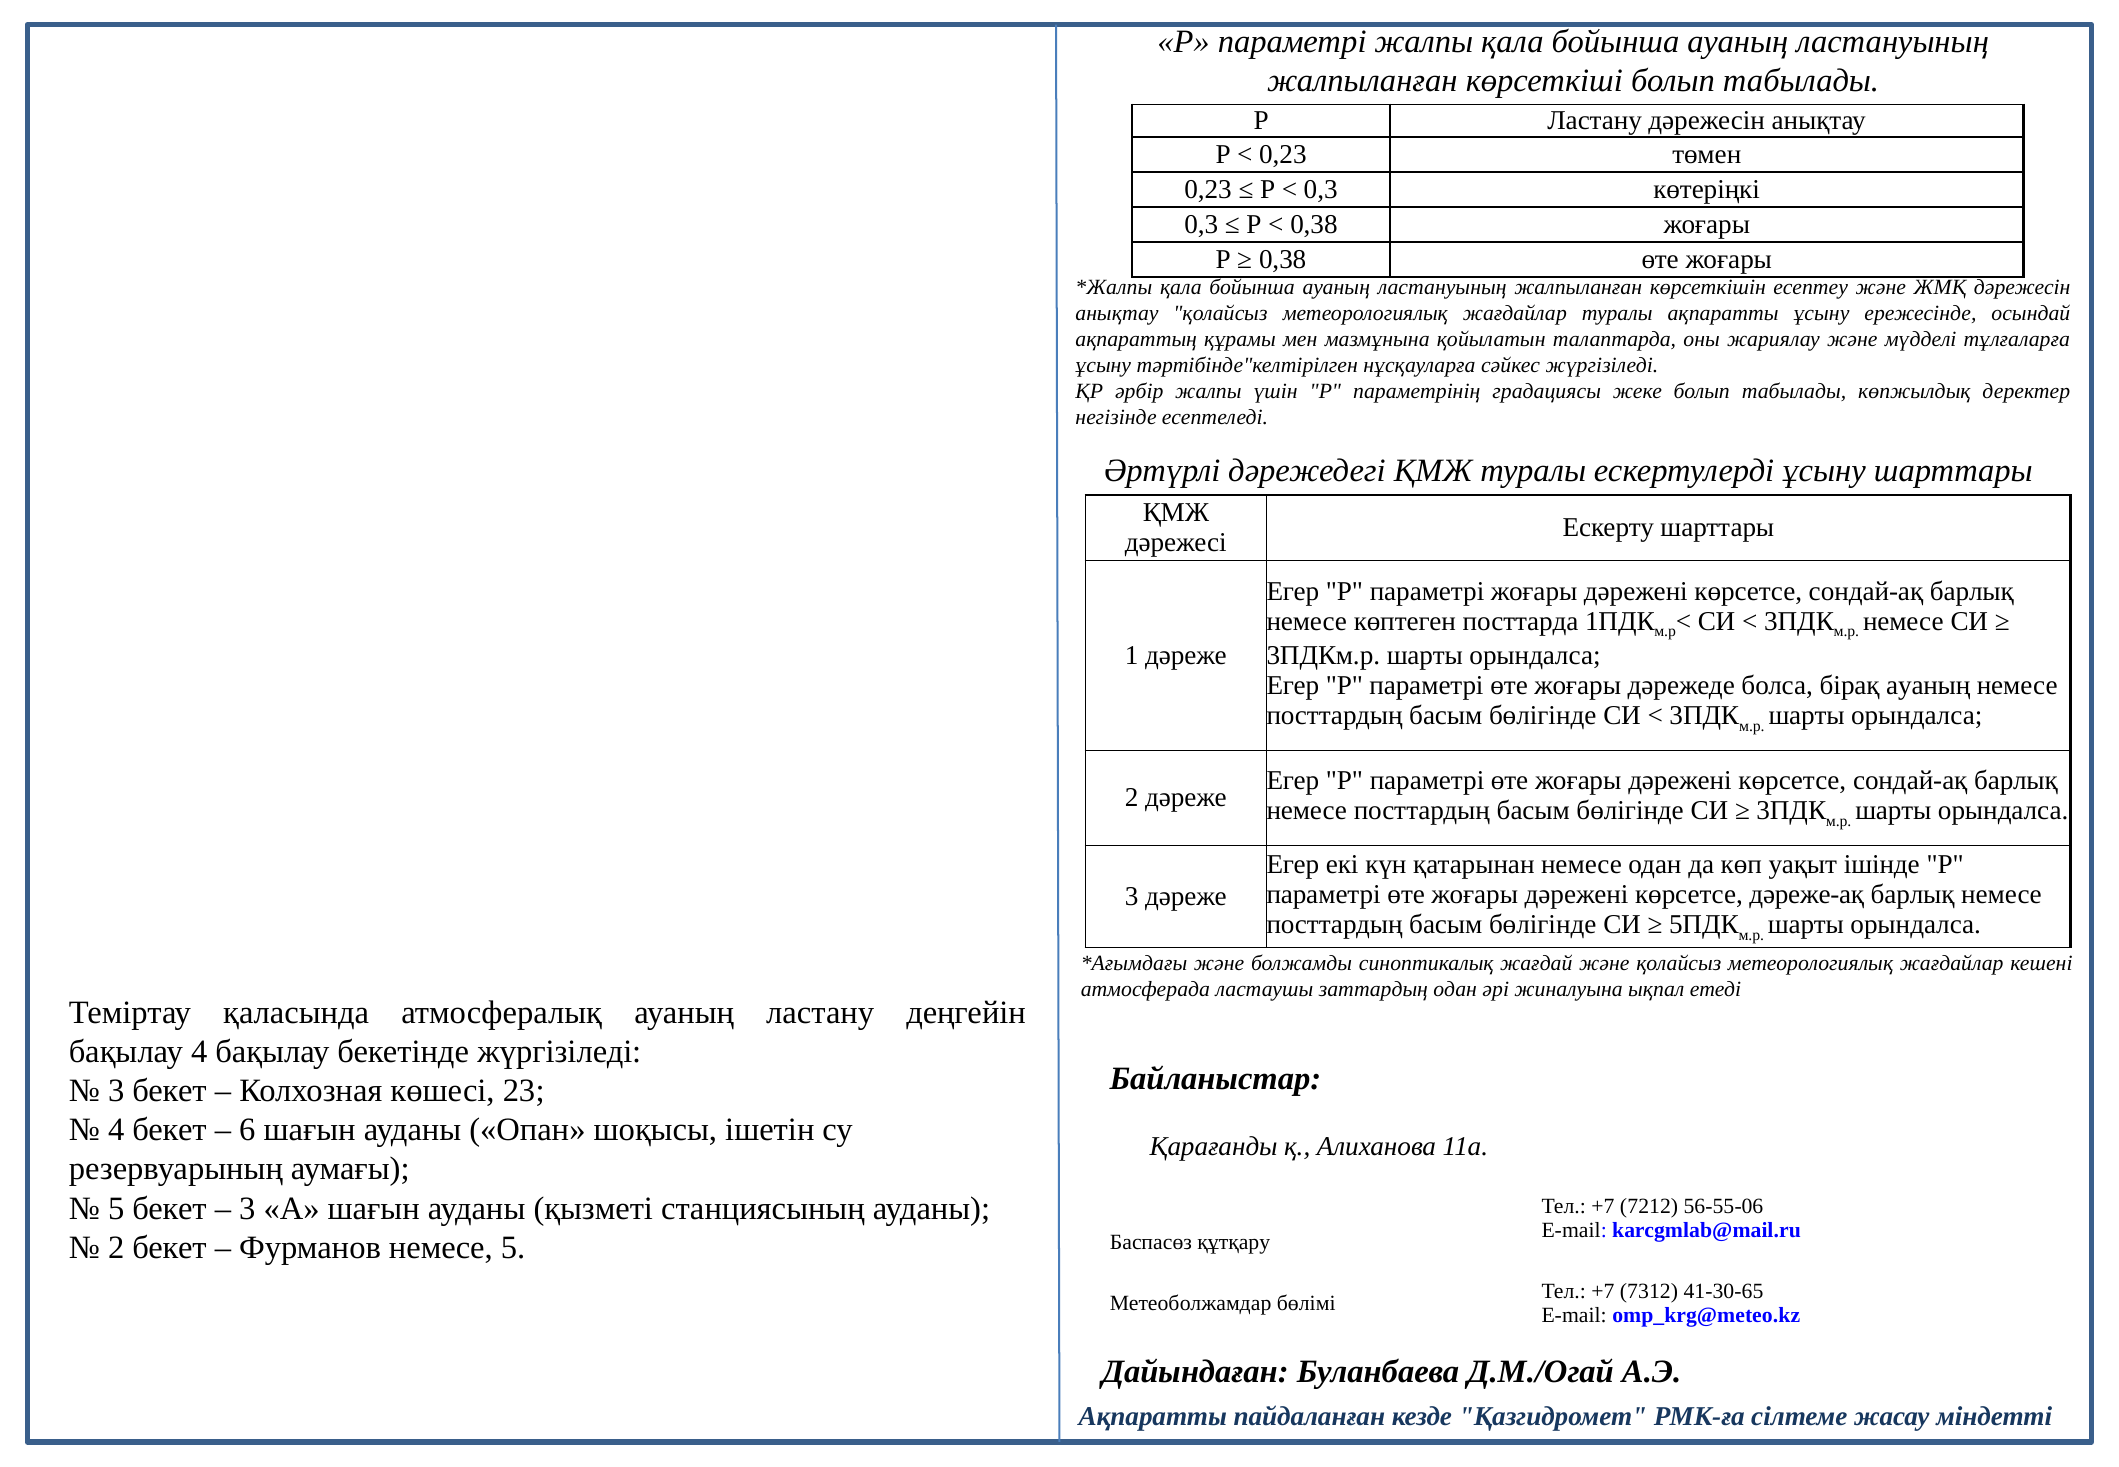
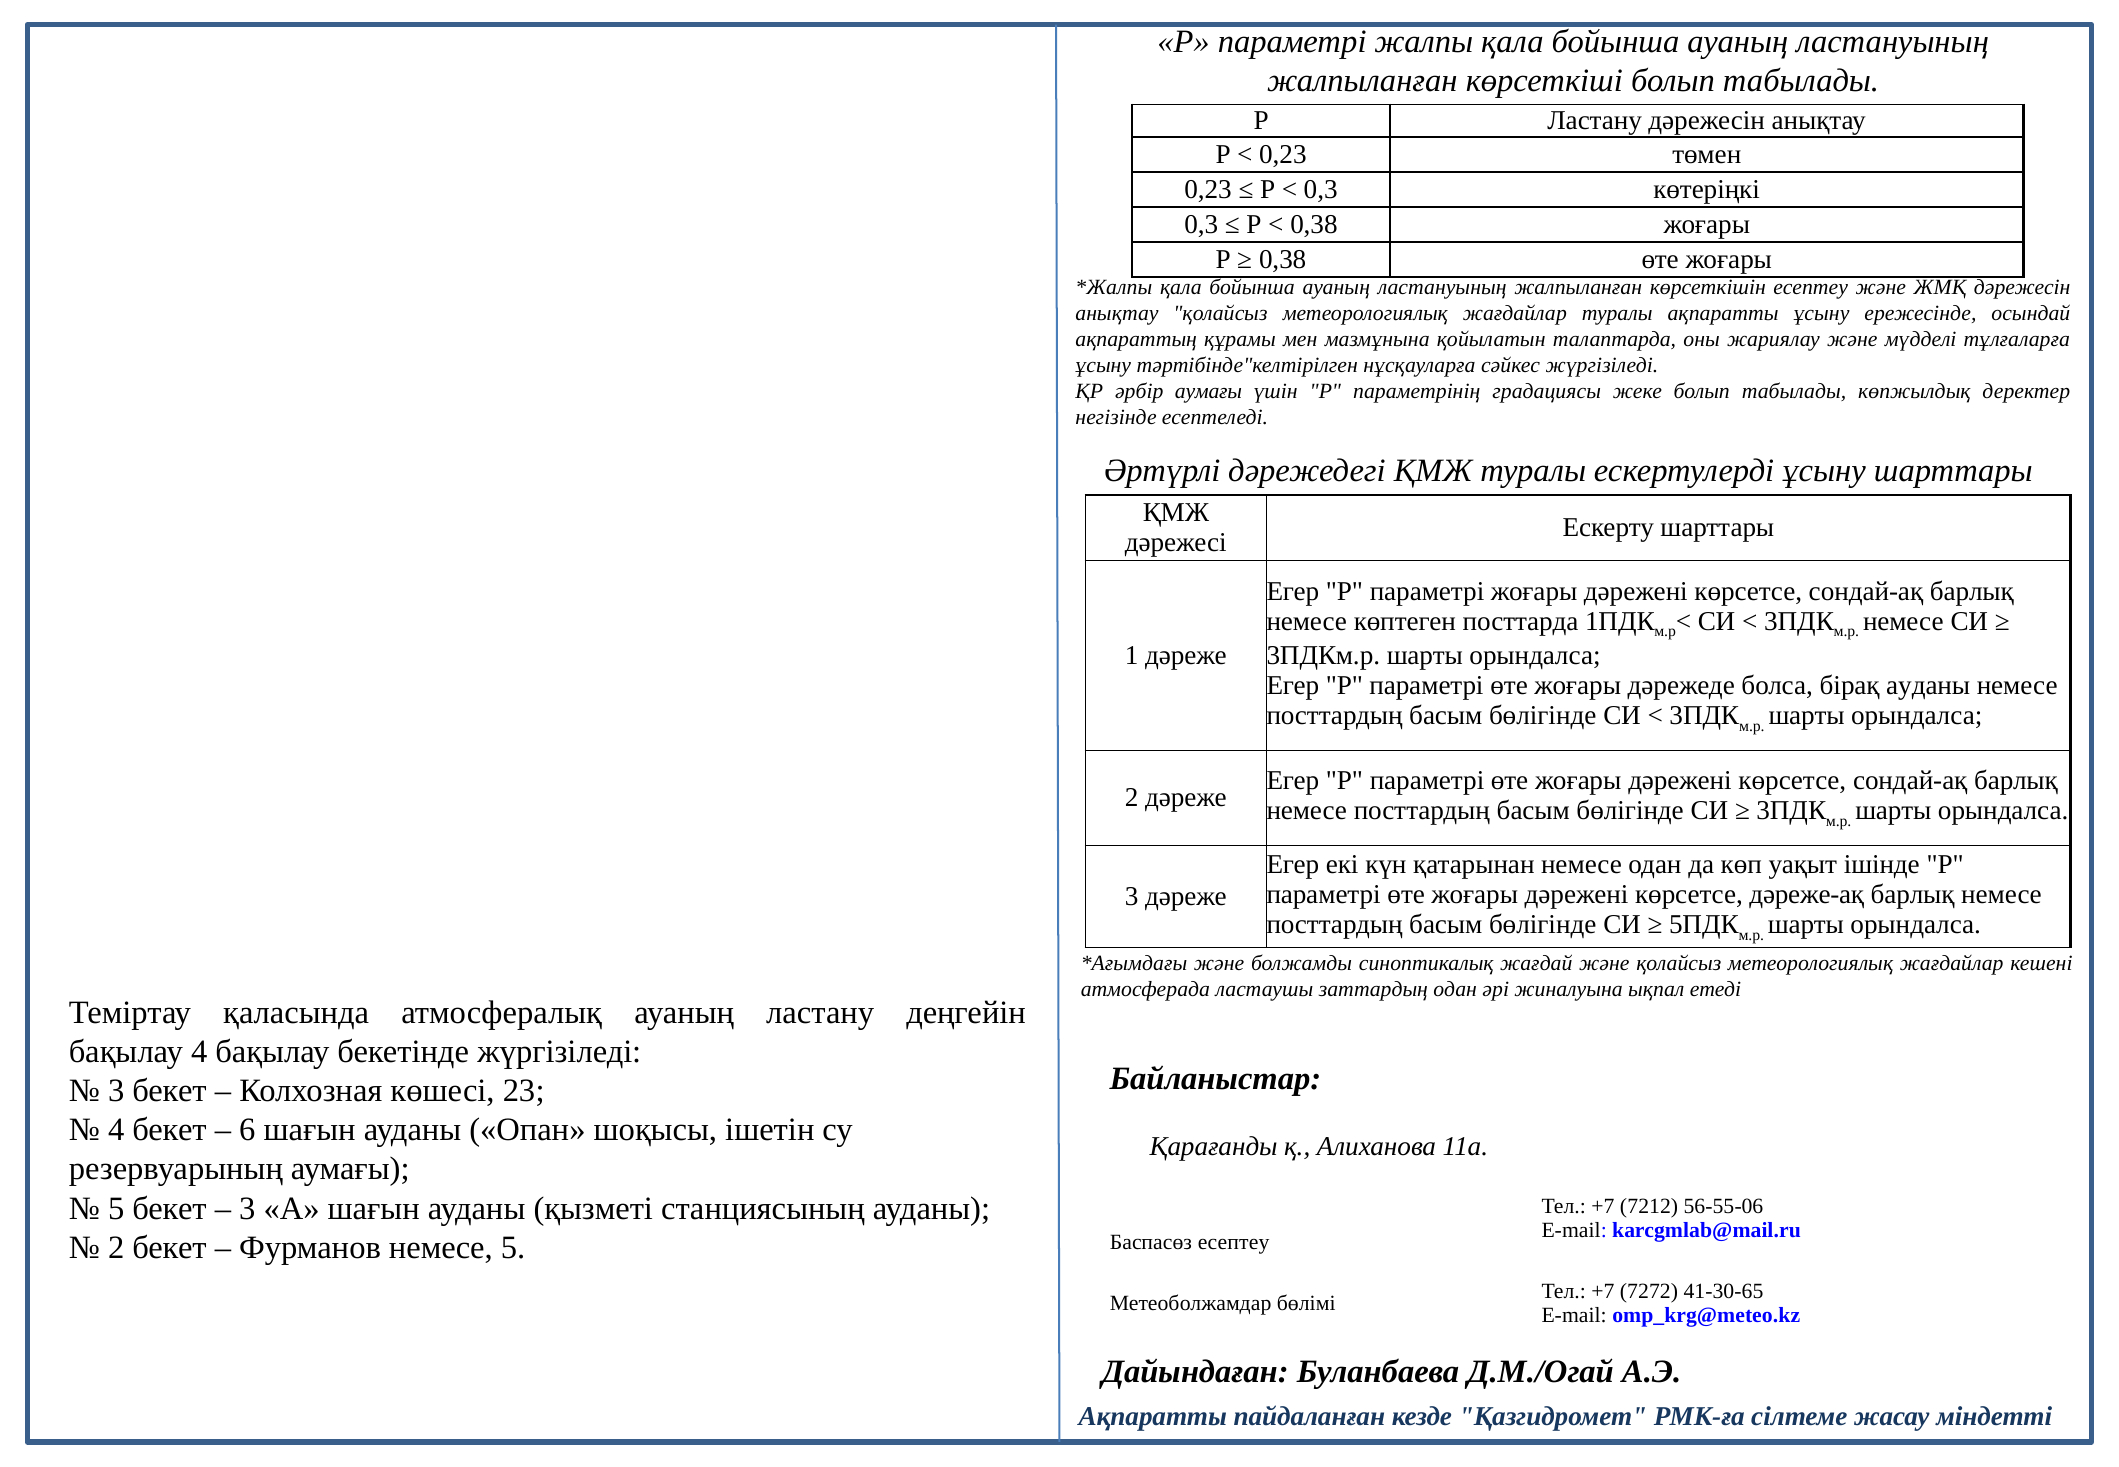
әрбір жалпы: жалпы -> аумағы
бірақ ауаның: ауаның -> ауданы
Баспасөз құтқару: құтқару -> есептеу
7312: 7312 -> 7272
